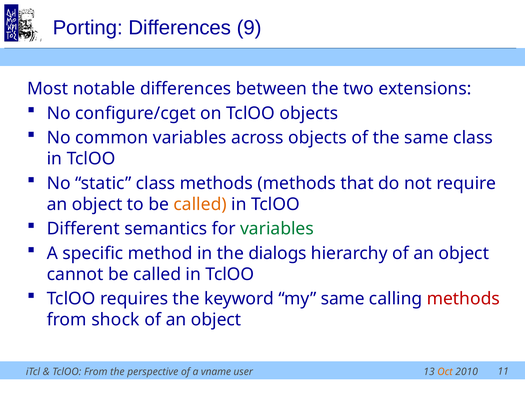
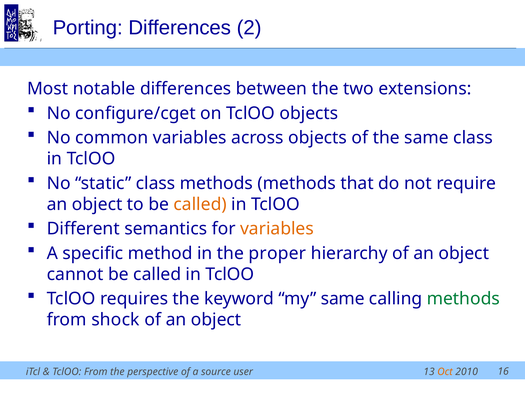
9: 9 -> 2
variables at (277, 229) colour: green -> orange
dialogs: dialogs -> proper
methods at (463, 299) colour: red -> green
vname: vname -> source
11: 11 -> 16
